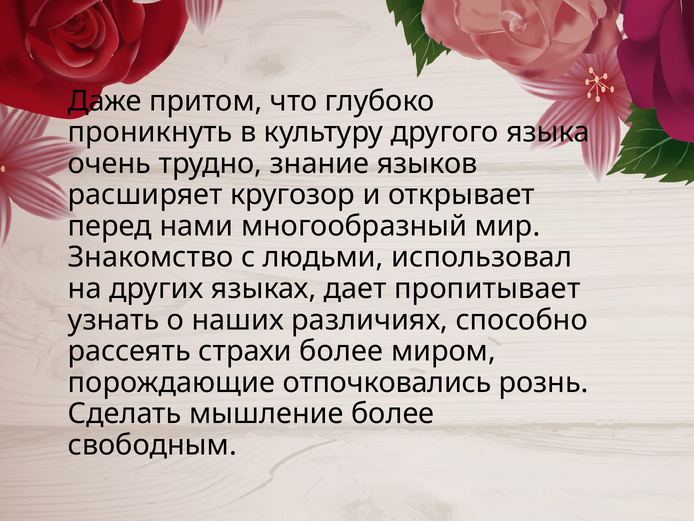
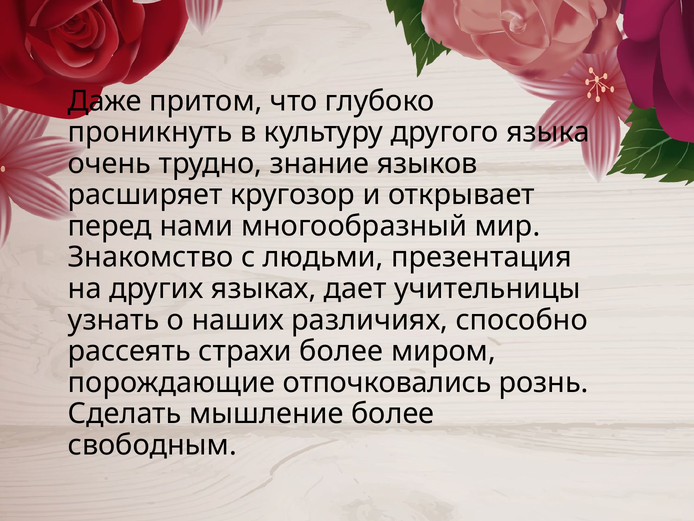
использовал: использовал -> презентация
пропитывает: пропитывает -> учительницы
